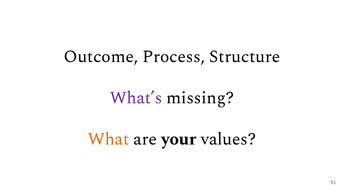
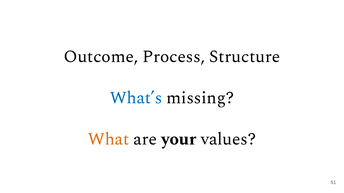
What’s colour: purple -> blue
